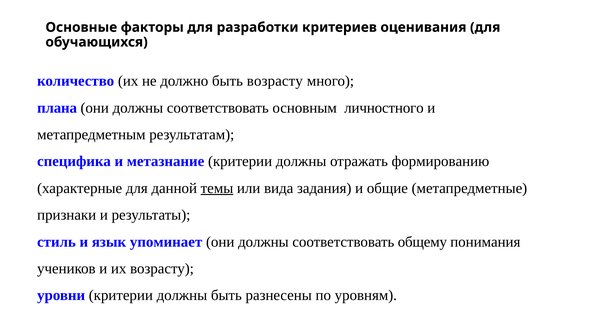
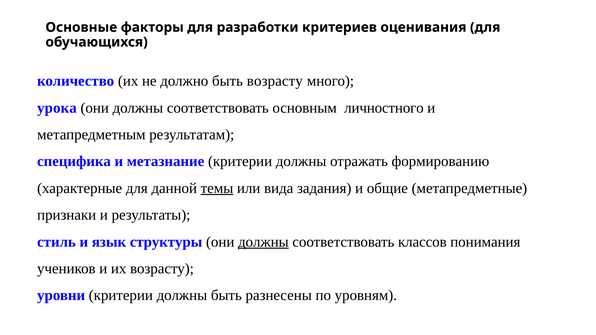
плана: плана -> урока
упоминает: упоминает -> структуры
должны at (263, 242) underline: none -> present
общему: общему -> классов
